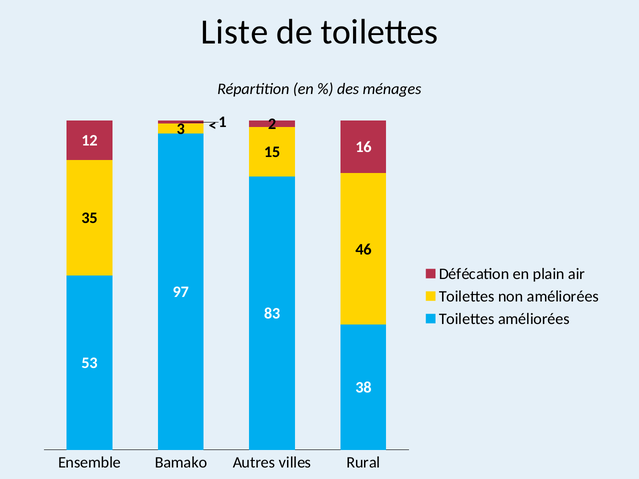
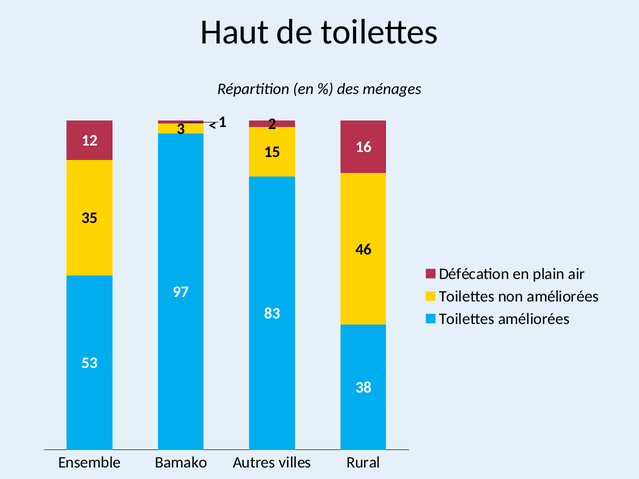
Liste: Liste -> Haut
